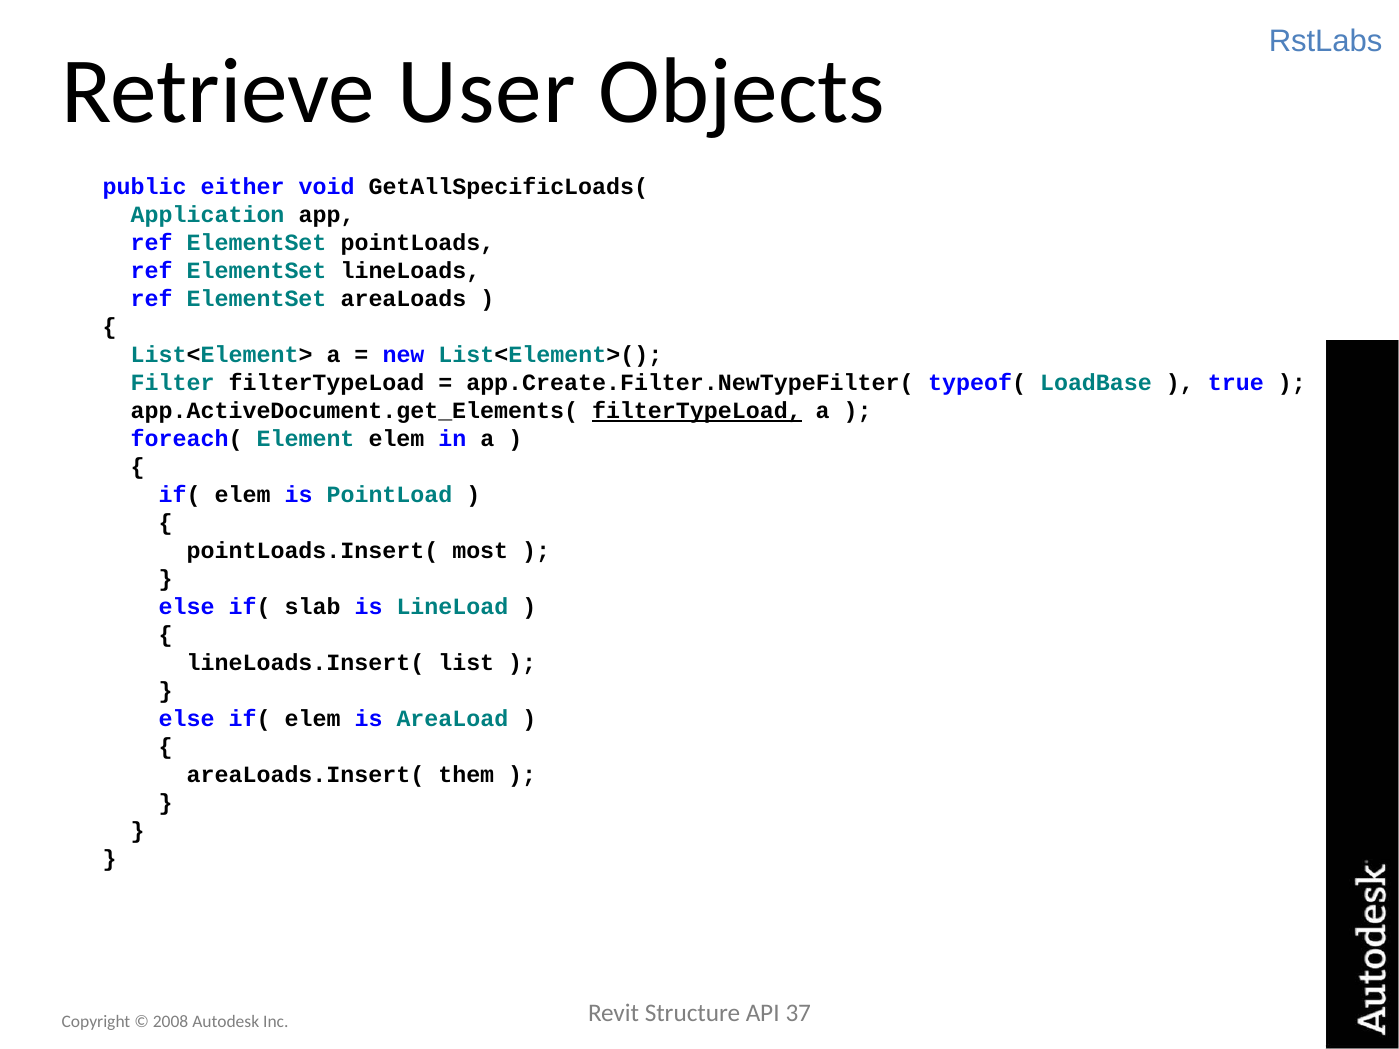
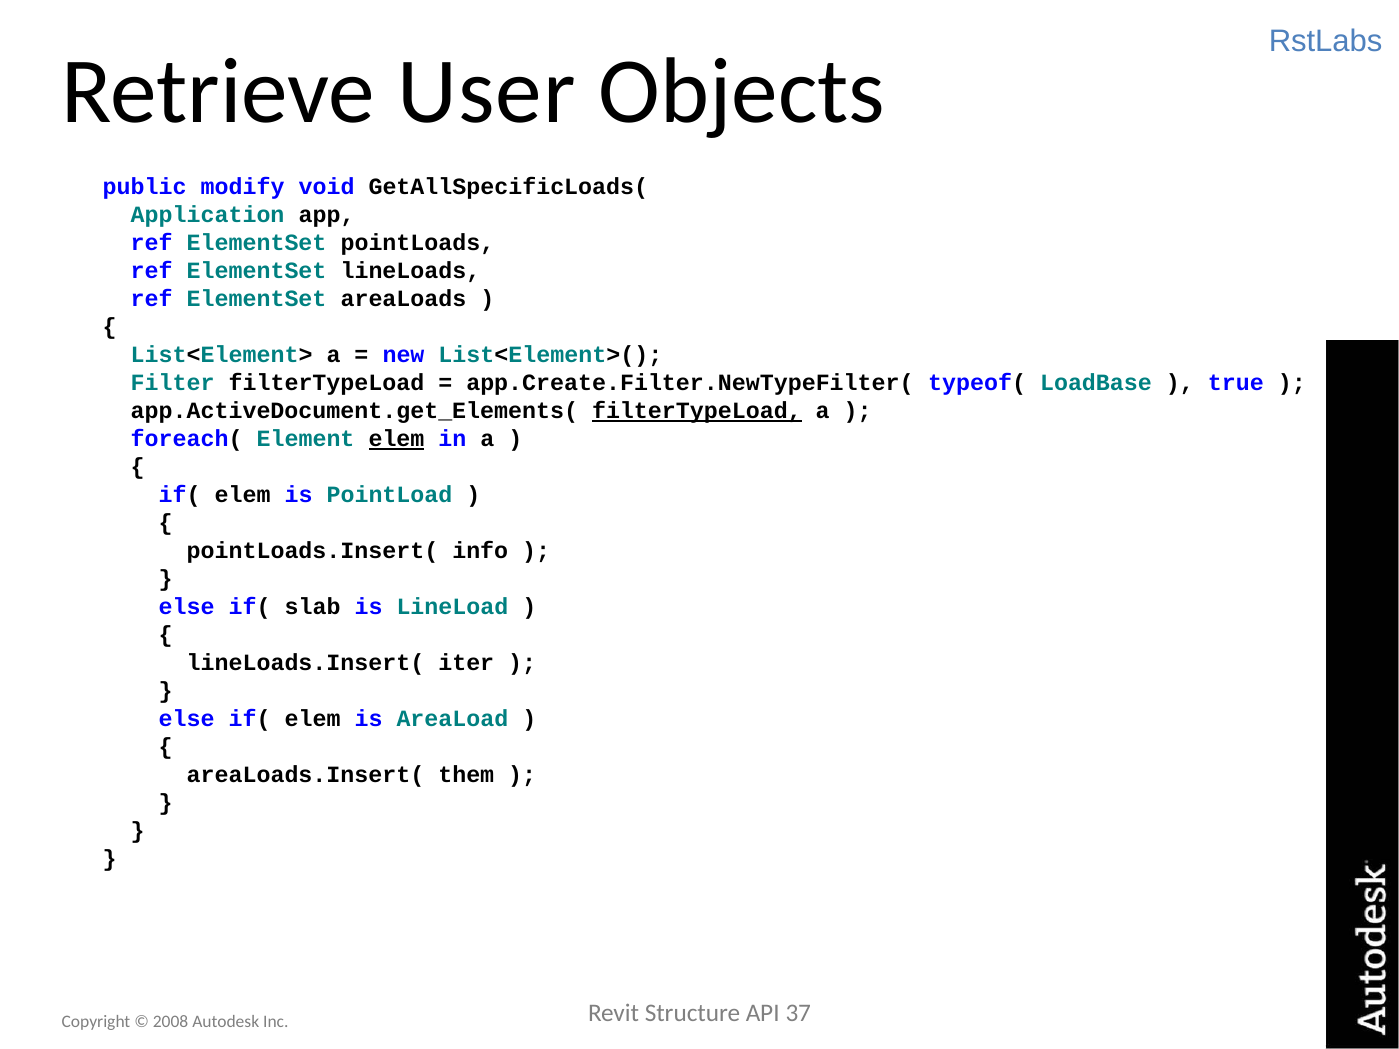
either: either -> modify
elem at (396, 439) underline: none -> present
most: most -> info
list: list -> iter
